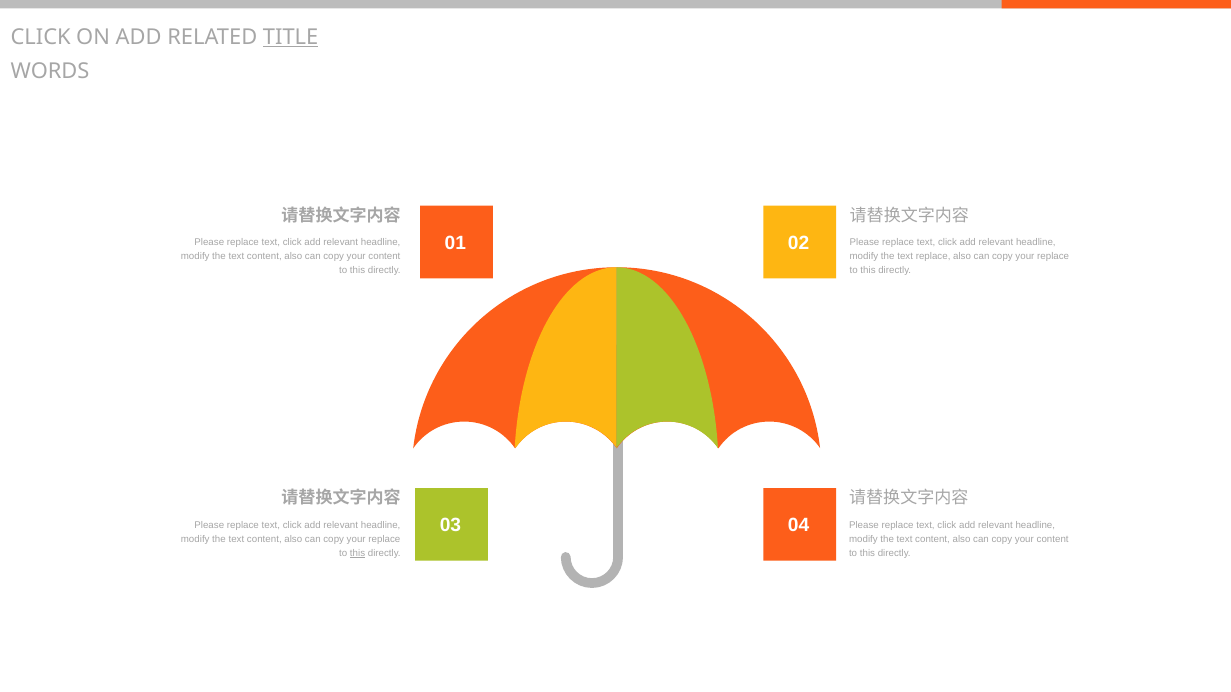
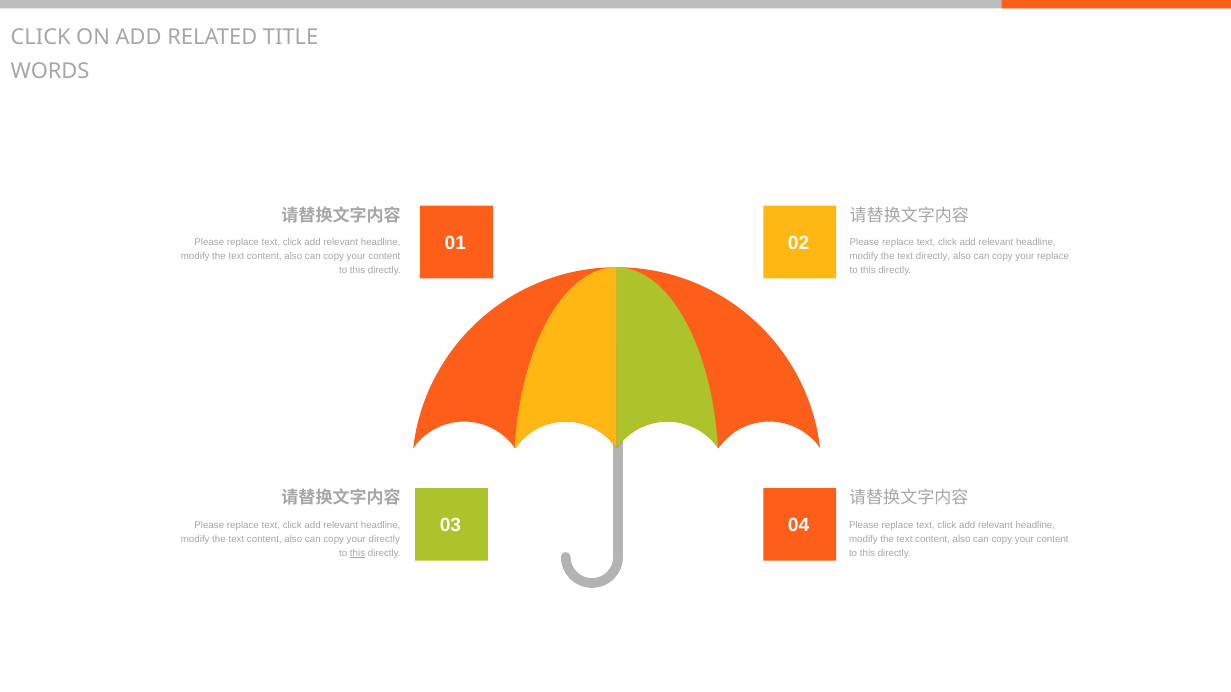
TITLE underline: present -> none
text replace: replace -> directly
replace at (384, 539): replace -> directly
